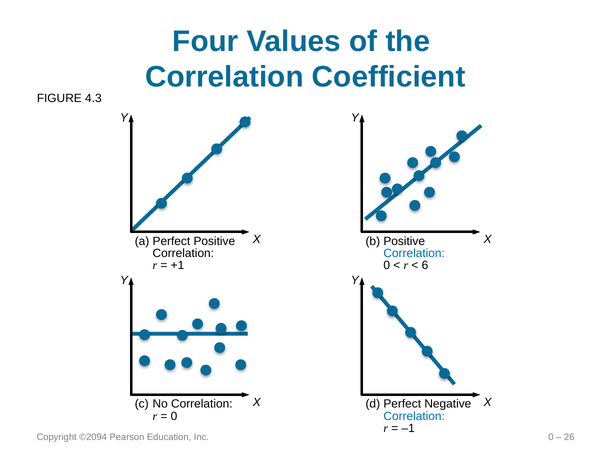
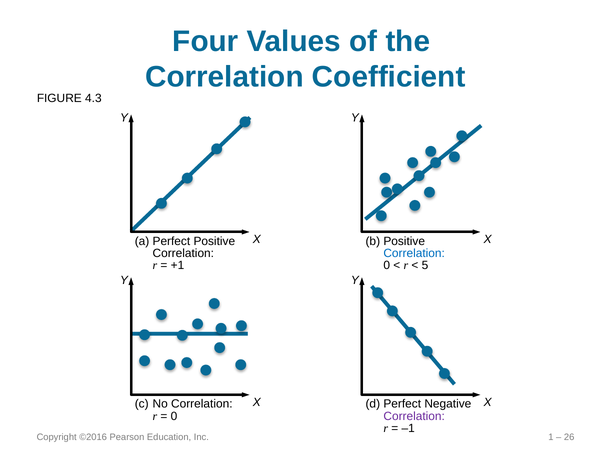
6: 6 -> 5
Correlation at (414, 416) colour: blue -> purple
©2094: ©2094 -> ©2016
Inc 0: 0 -> 1
